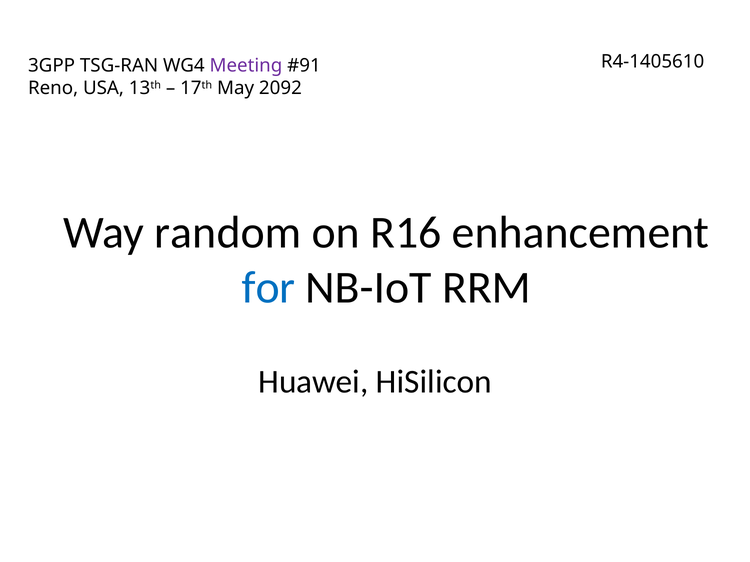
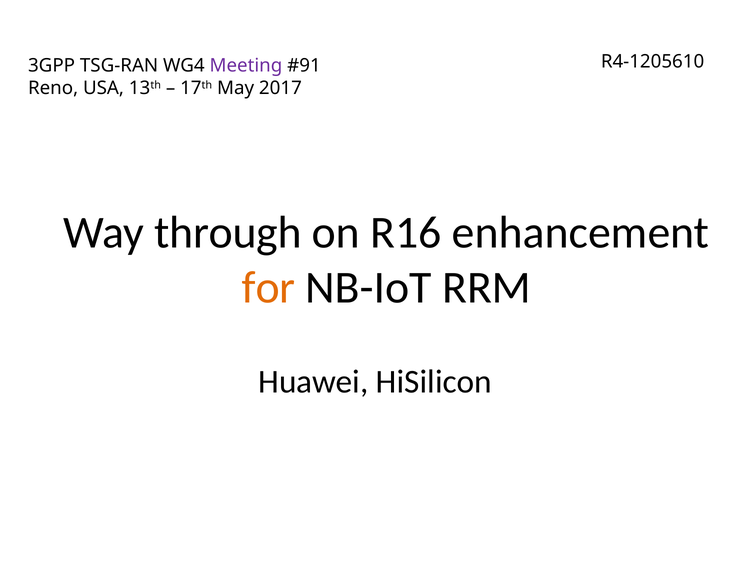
R4-1405610: R4-1405610 -> R4-1205610
2092: 2092 -> 2017
random: random -> through
for colour: blue -> orange
